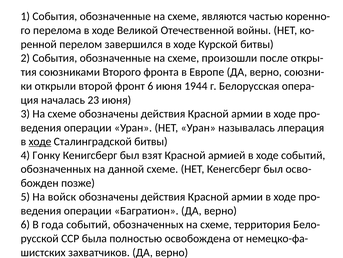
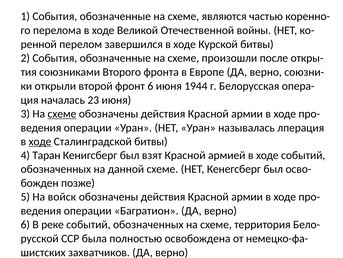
схеме at (62, 114) underline: none -> present
Гонку: Гонку -> Таран
года: года -> реке
